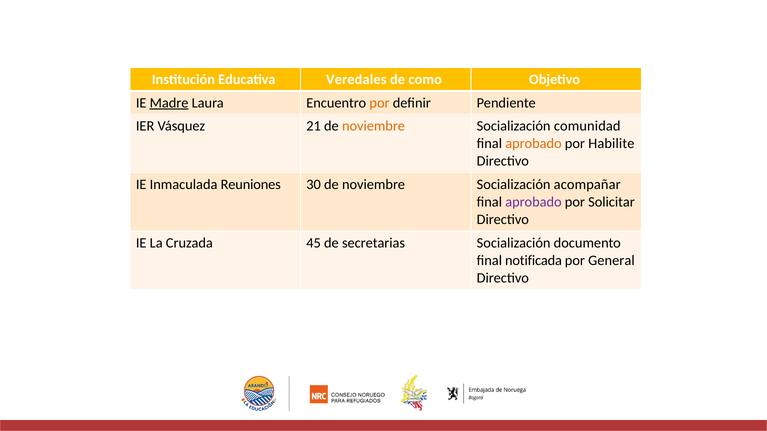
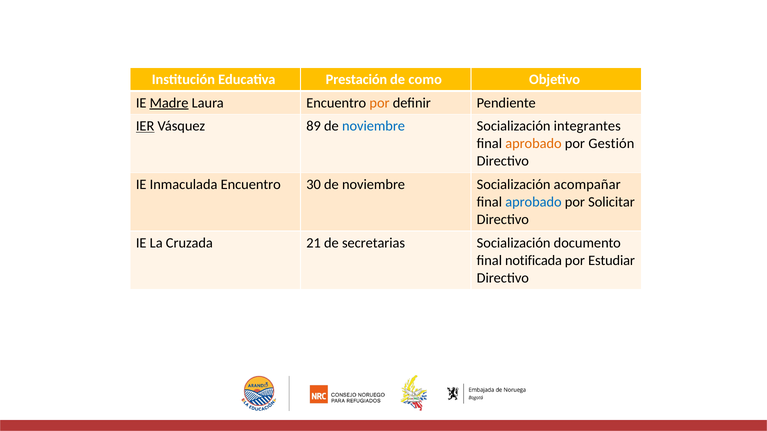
Veredales: Veredales -> Prestación
IER underline: none -> present
21: 21 -> 89
noviembre at (374, 126) colour: orange -> blue
comunidad: comunidad -> integrantes
Habilite: Habilite -> Gestión
Inmaculada Reuniones: Reuniones -> Encuentro
aprobado at (533, 202) colour: purple -> blue
45: 45 -> 21
General: General -> Estudiar
